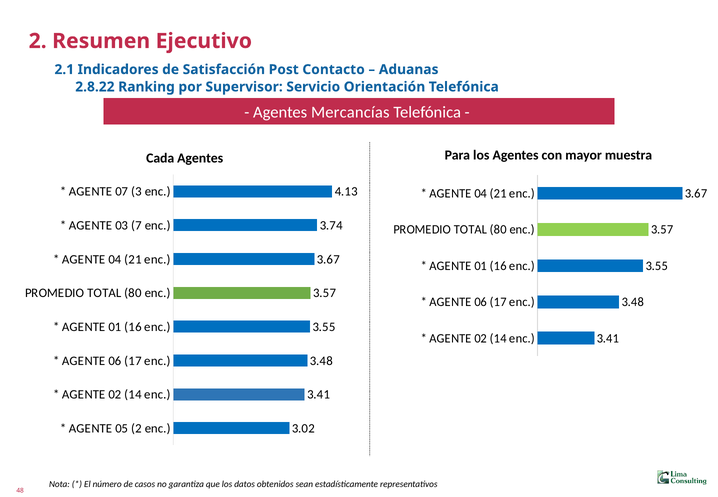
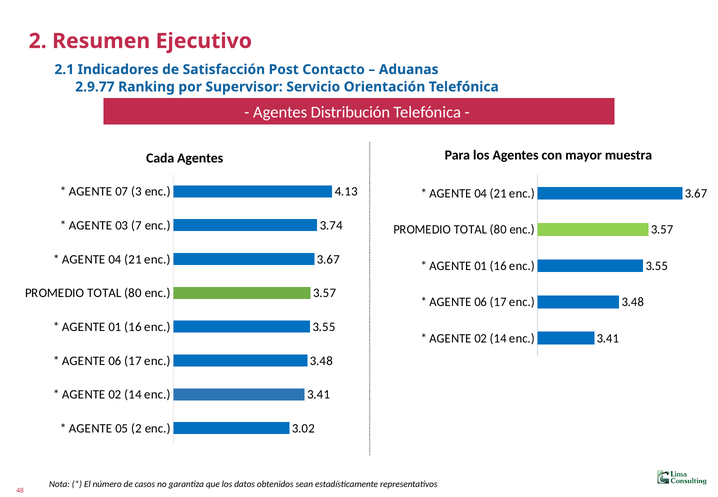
2.8.22: 2.8.22 -> 2.9.77
Mercancías: Mercancías -> Distribución
